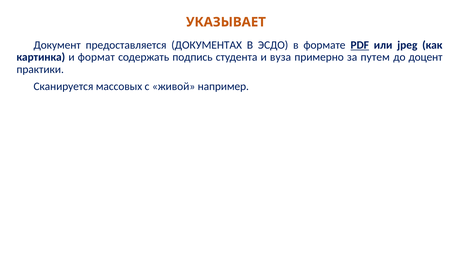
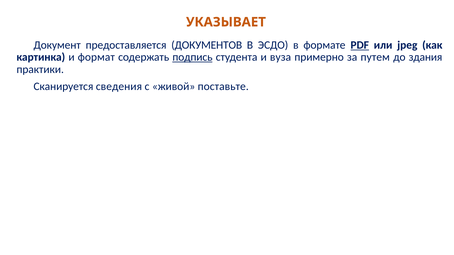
ДОКУМЕНТАХ: ДОКУМЕНТАХ -> ДОКУМЕНТОВ
подпись underline: none -> present
доцент: доцент -> здания
массовых: массовых -> сведения
например: например -> поставьте
